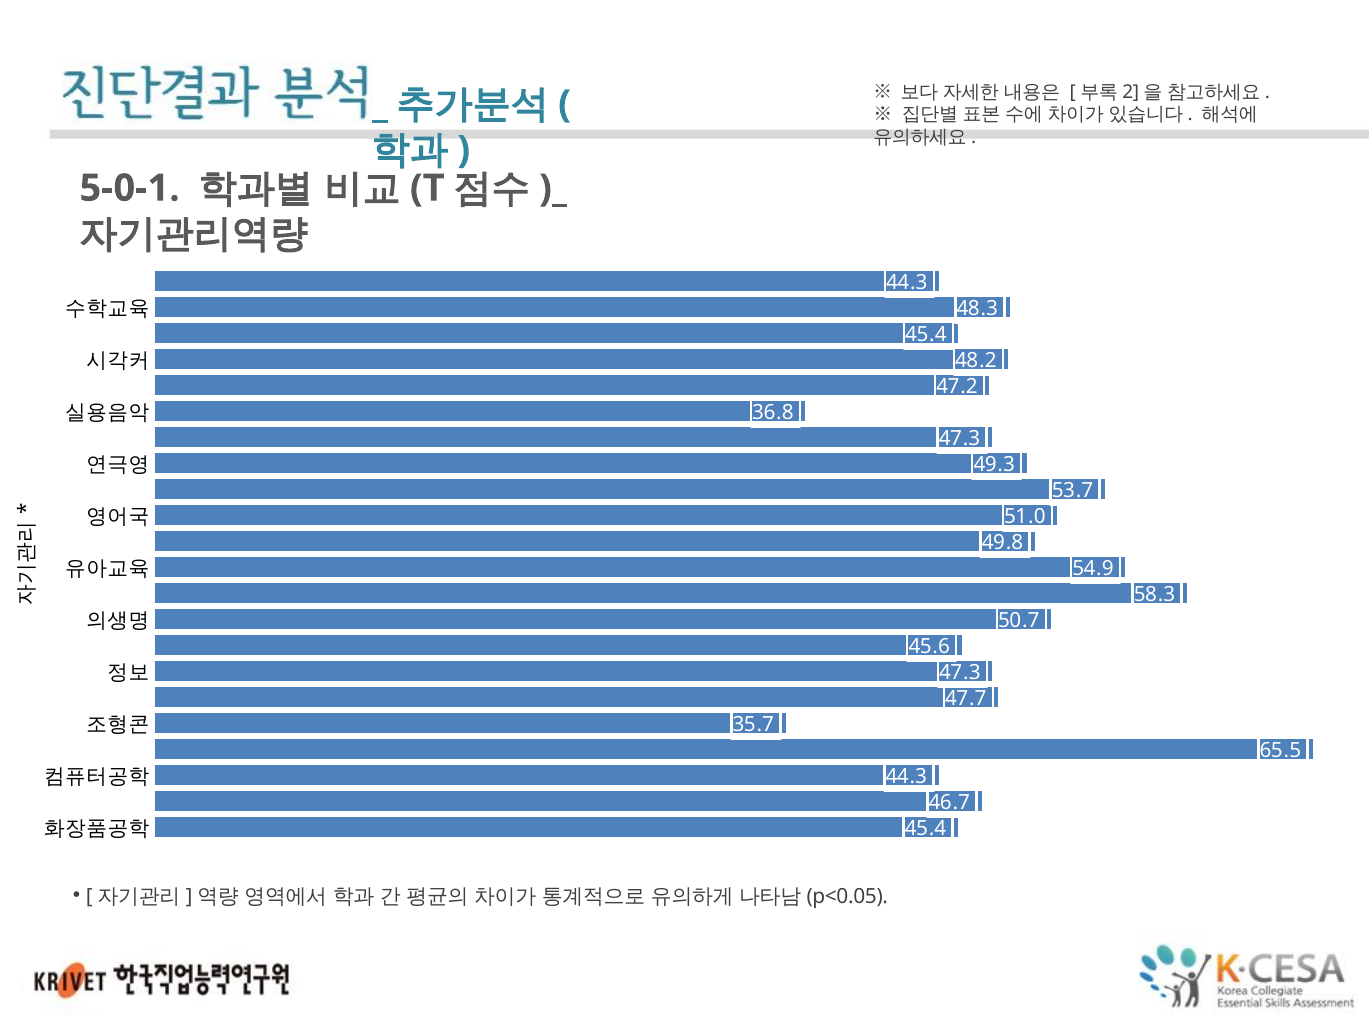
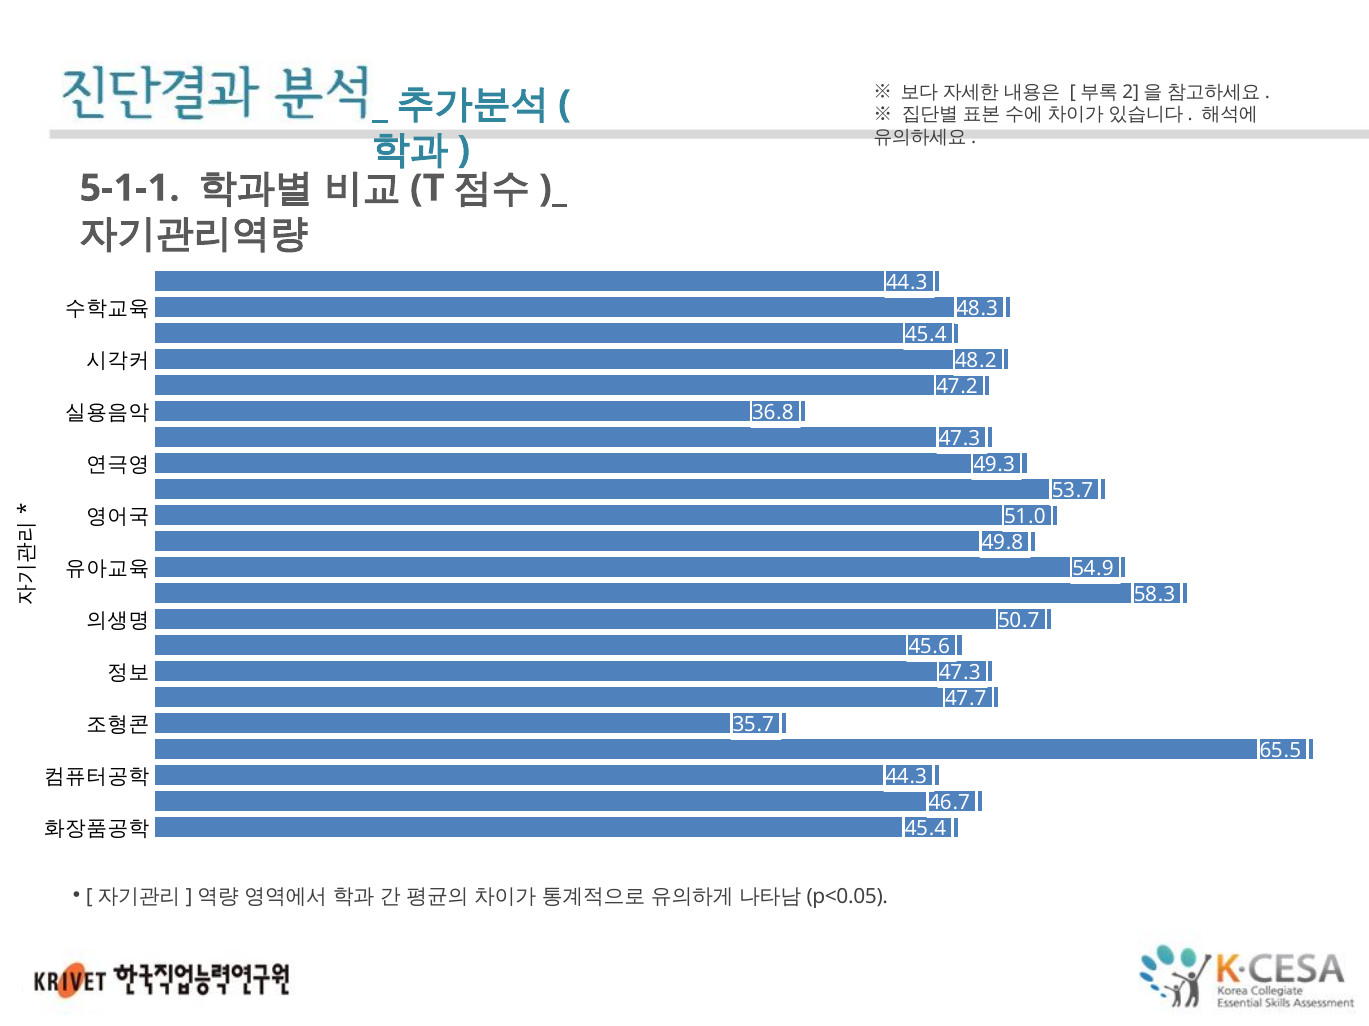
5-0-1: 5-0-1 -> 5-1-1
